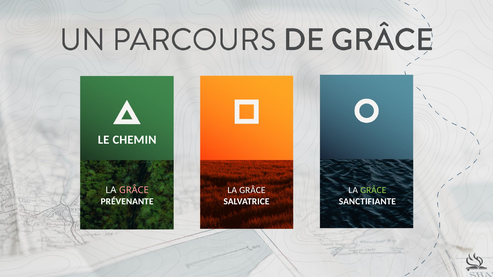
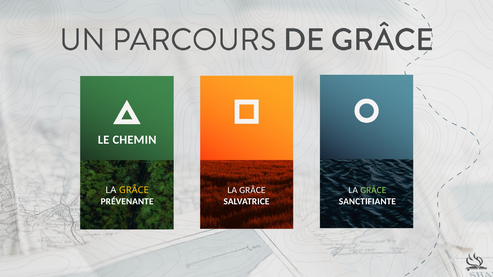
GRÂCE at (134, 190) colour: pink -> yellow
